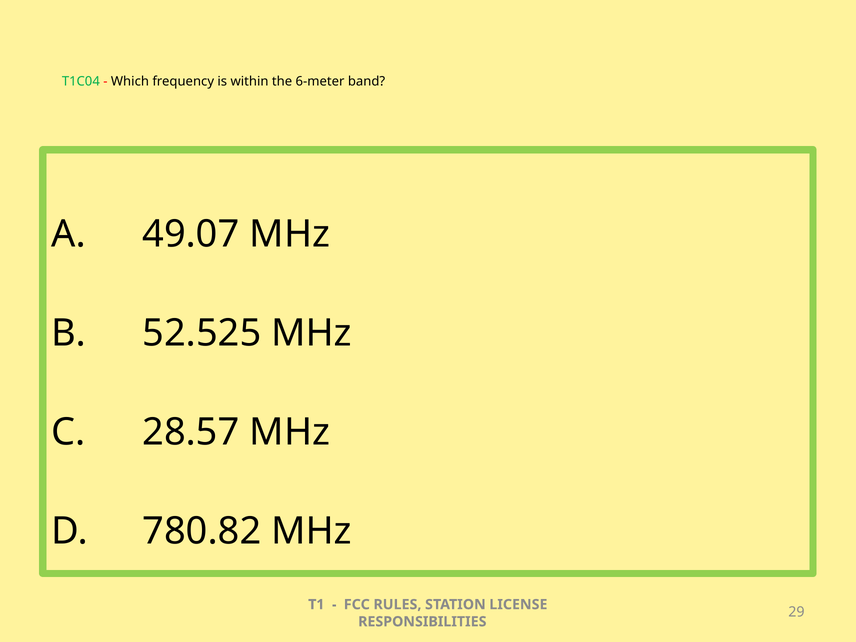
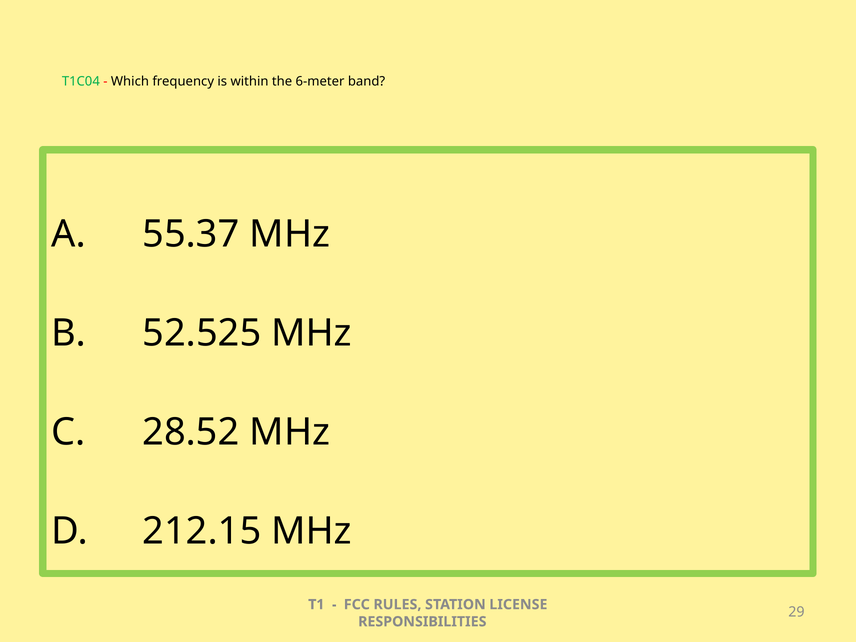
49.07: 49.07 -> 55.37
28.57: 28.57 -> 28.52
780.82: 780.82 -> 212.15
